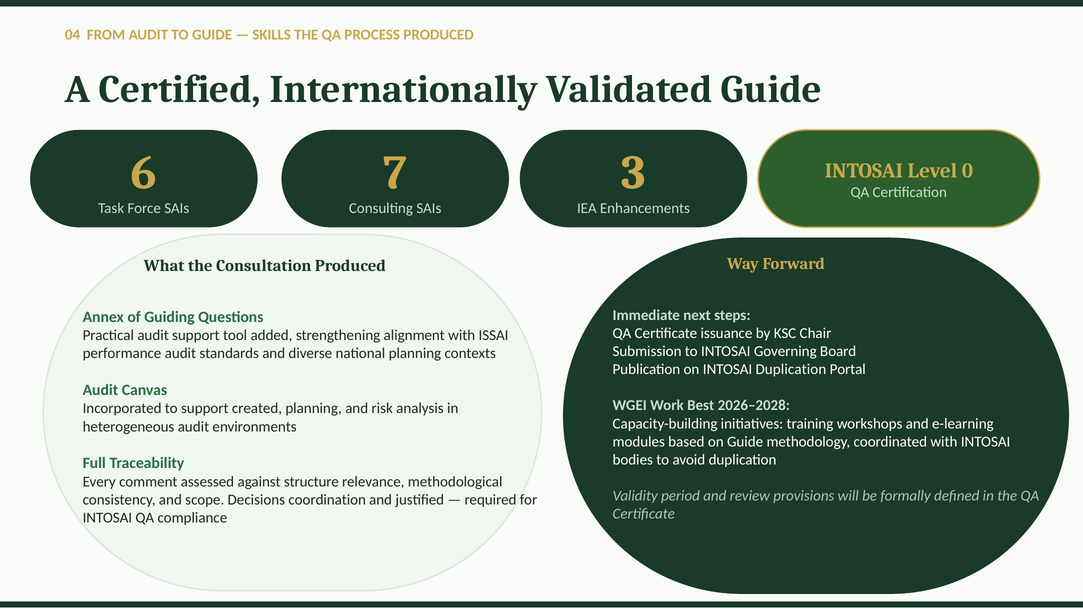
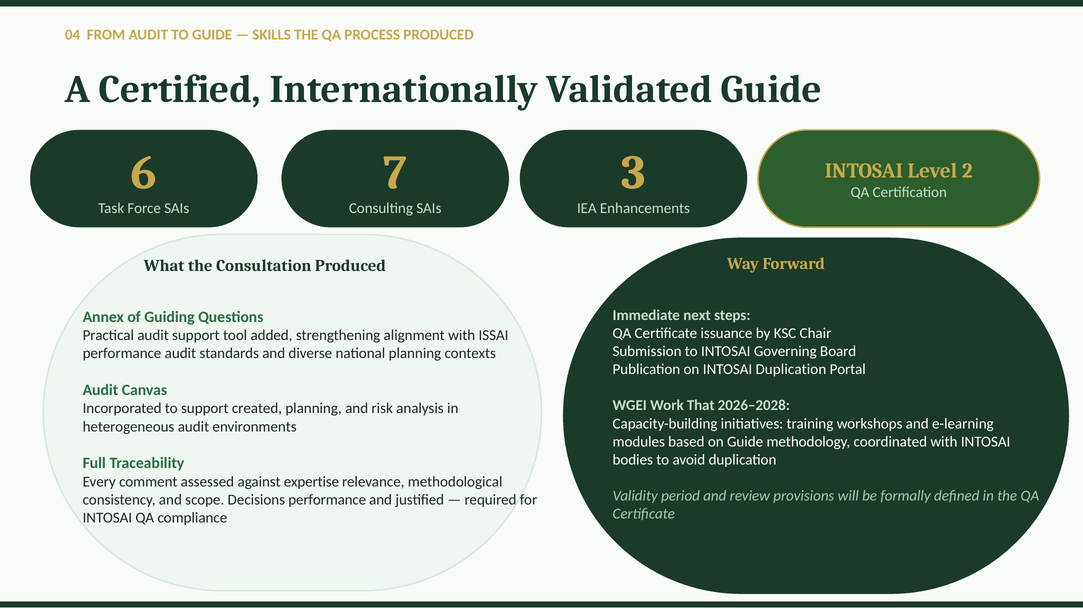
0: 0 -> 2
Best: Best -> That
structure: structure -> expertise
Decisions coordination: coordination -> performance
